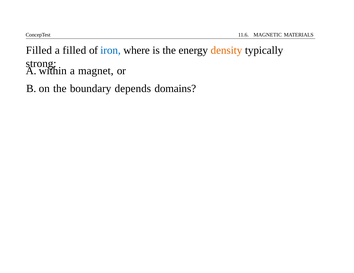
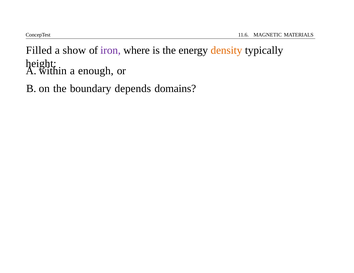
a filled: filled -> show
iron colour: blue -> purple
strong: strong -> height
magnet: magnet -> enough
